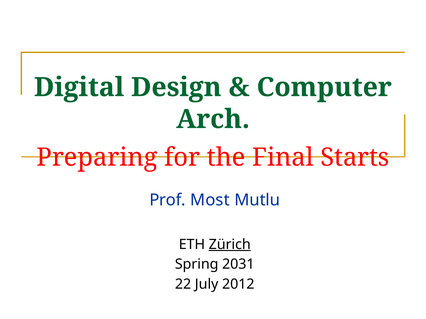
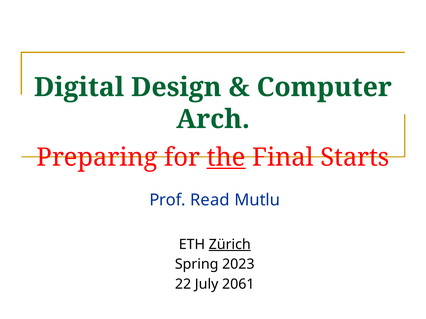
the underline: none -> present
Most: Most -> Read
2031: 2031 -> 2023
2012: 2012 -> 2061
